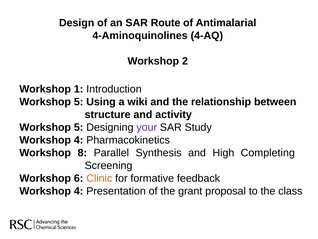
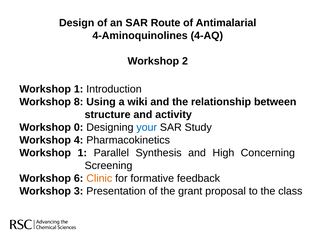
5 at (79, 102): 5 -> 8
5 at (79, 127): 5 -> 0
your colour: purple -> blue
8 at (82, 152): 8 -> 1
Completing: Completing -> Concerning
4 at (79, 191): 4 -> 3
